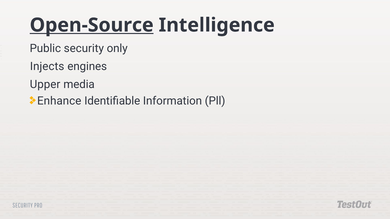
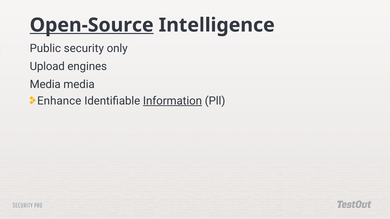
Injects: Injects -> Upload
Upper at (45, 85): Upper -> Media
Information underline: none -> present
